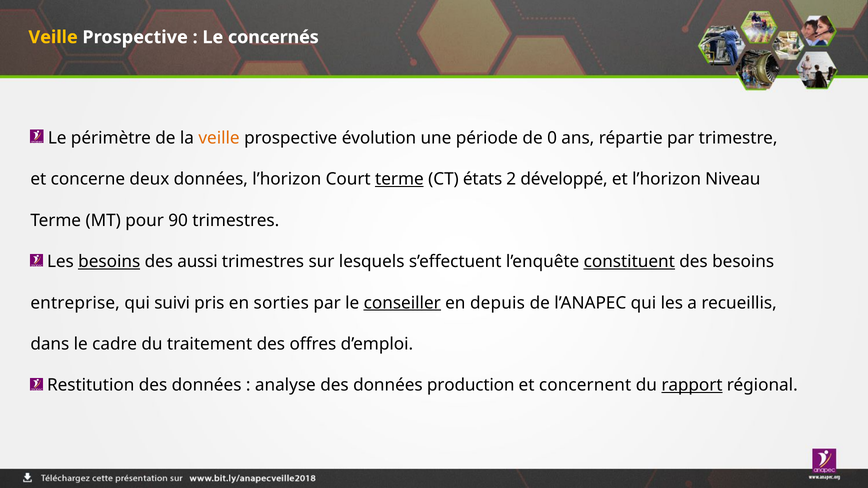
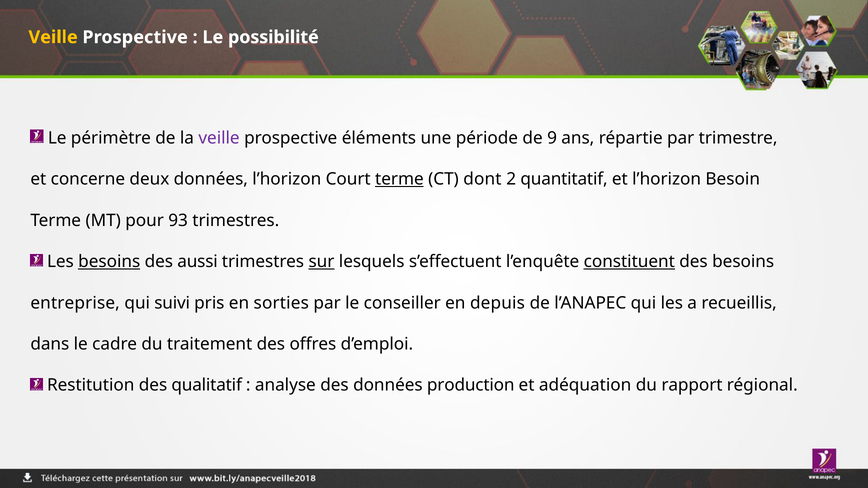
concernés: concernés -> possibilité
veille at (219, 138) colour: orange -> purple
évolution: évolution -> éléments
0: 0 -> 9
états: états -> dont
développé: développé -> quantitatif
Niveau: Niveau -> Besoin
90: 90 -> 93
sur underline: none -> present
conseiller underline: present -> none
Restitution des données: données -> qualitatif
concernent: concernent -> adéquation
rapport underline: present -> none
